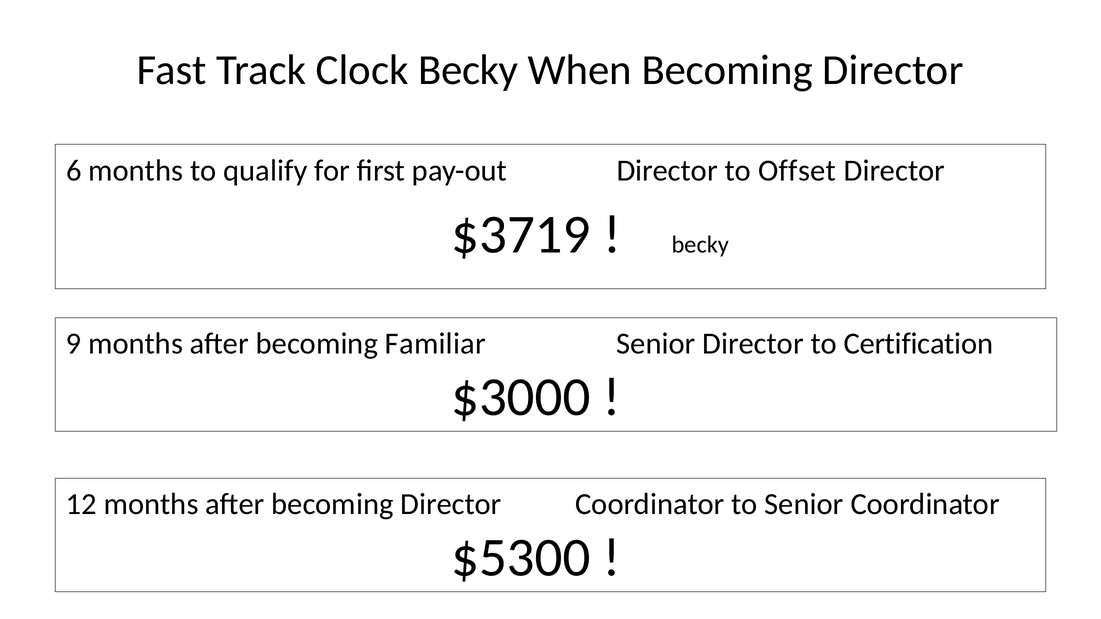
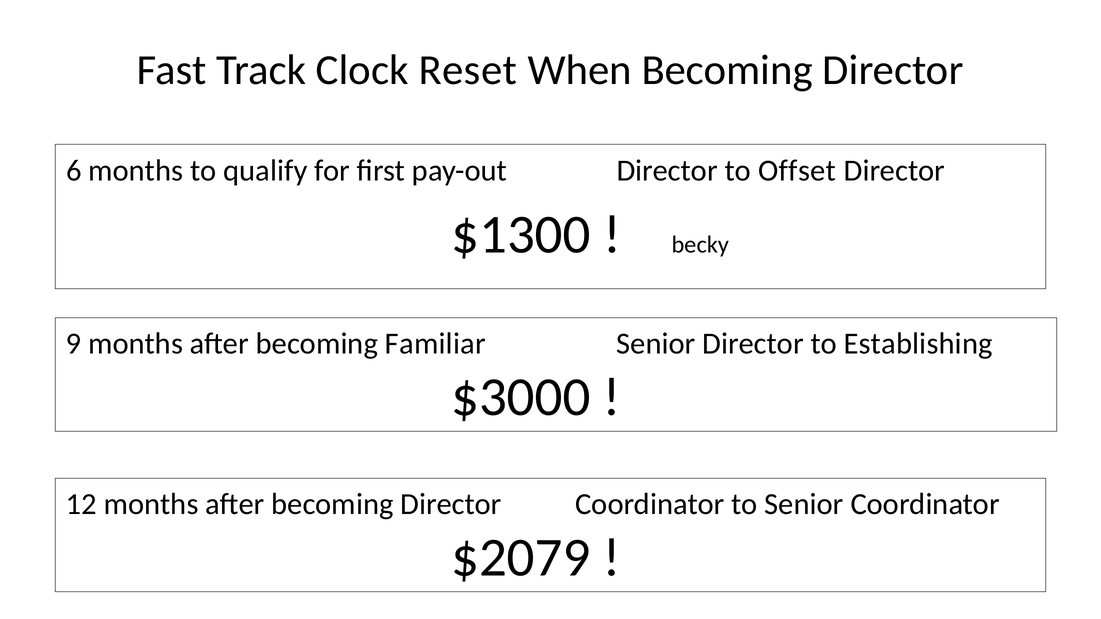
Clock Becky: Becky -> Reset
$3719: $3719 -> $1300
Certification: Certification -> Establishing
$5300: $5300 -> $2079
